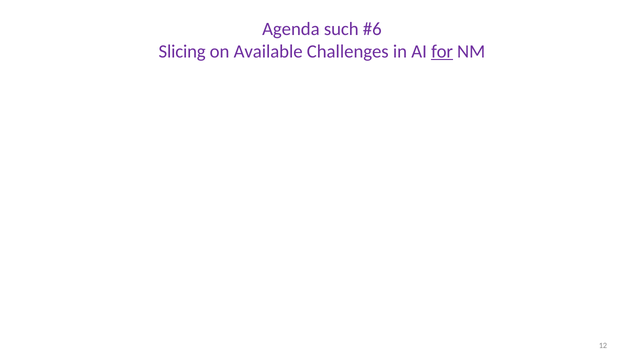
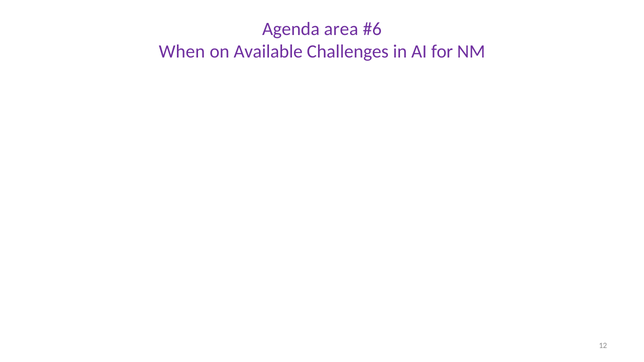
such: such -> area
Slicing: Slicing -> When
for underline: present -> none
